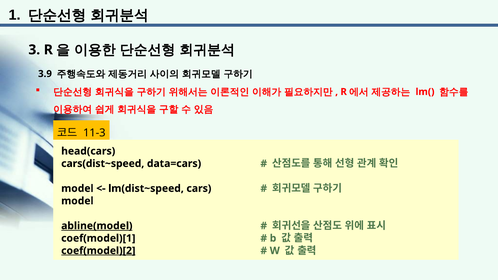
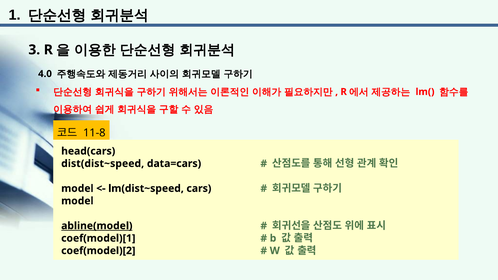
3.9: 3.9 -> 4.0
11-3: 11-3 -> 11-8
cars(dist~speed: cars(dist~speed -> dist(dist~speed
coef(model)[2 underline: present -> none
